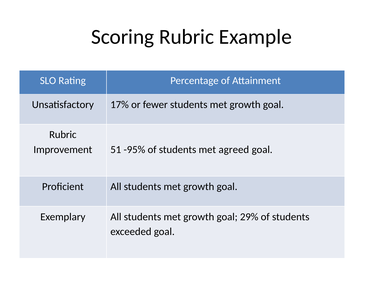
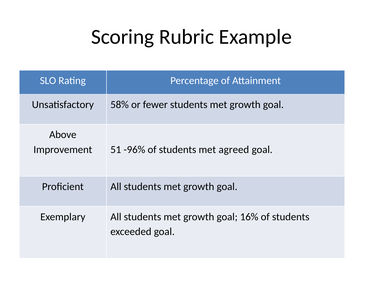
17%: 17% -> 58%
Rubric at (63, 135): Rubric -> Above
-95%: -95% -> -96%
29%: 29% -> 16%
